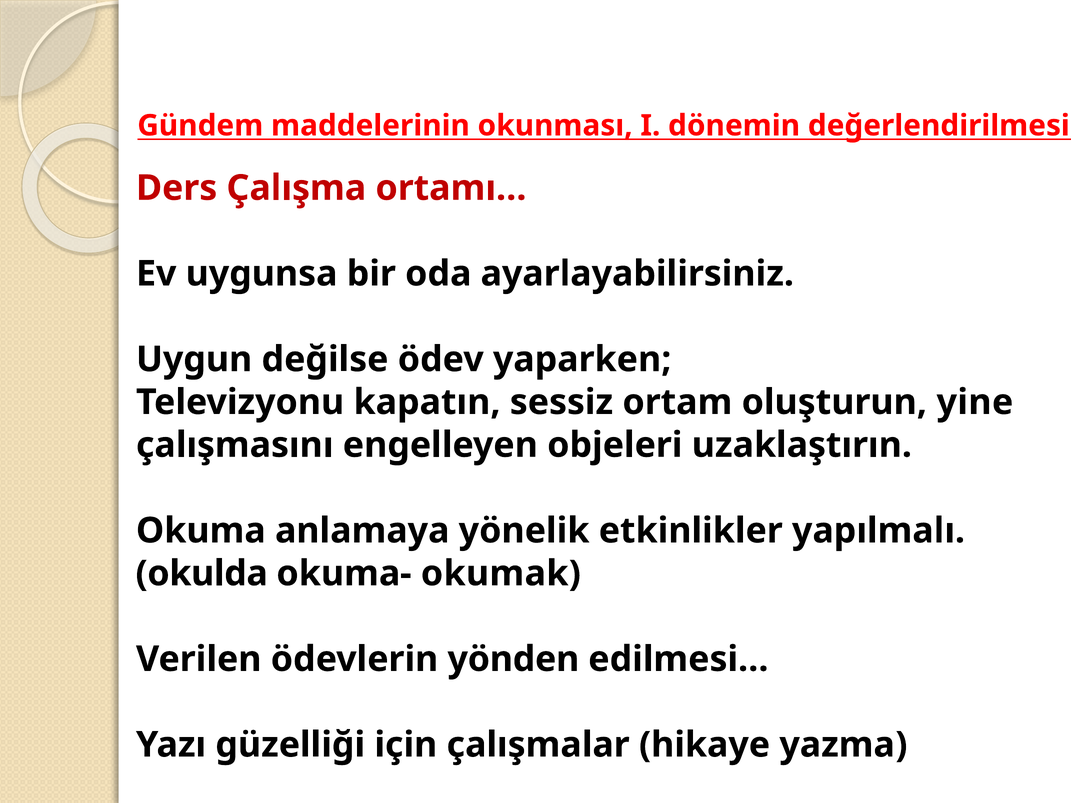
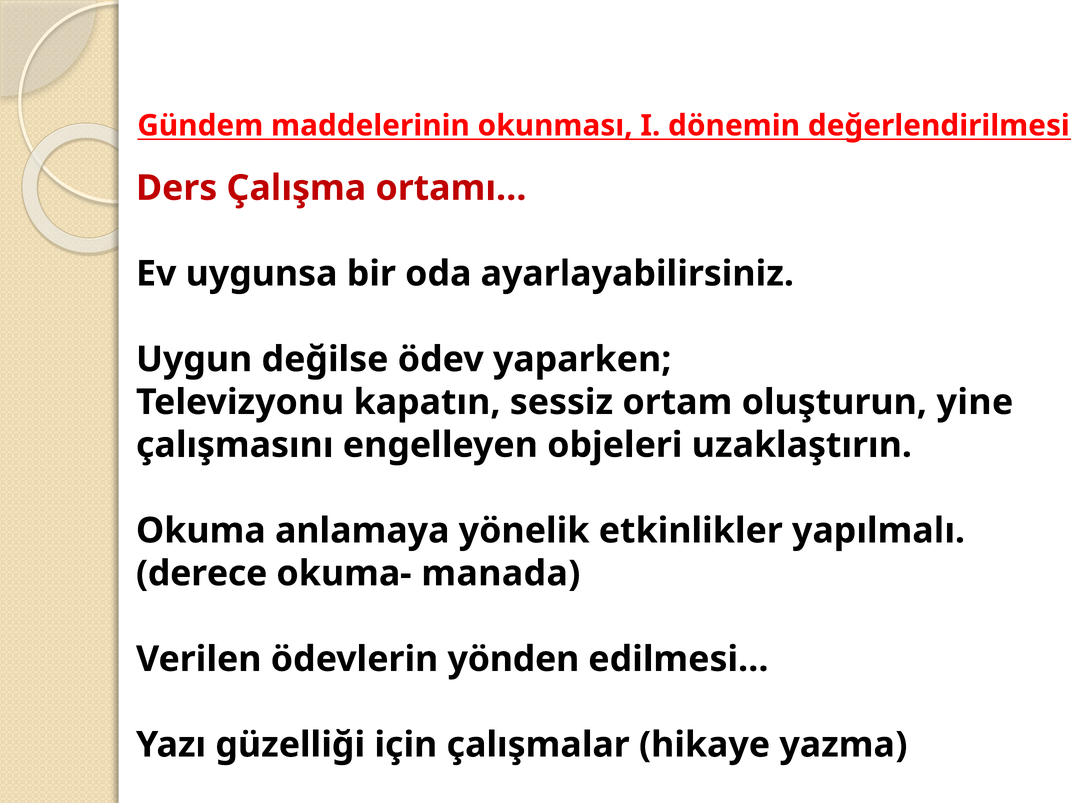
okulda: okulda -> derece
okumak: okumak -> manada
